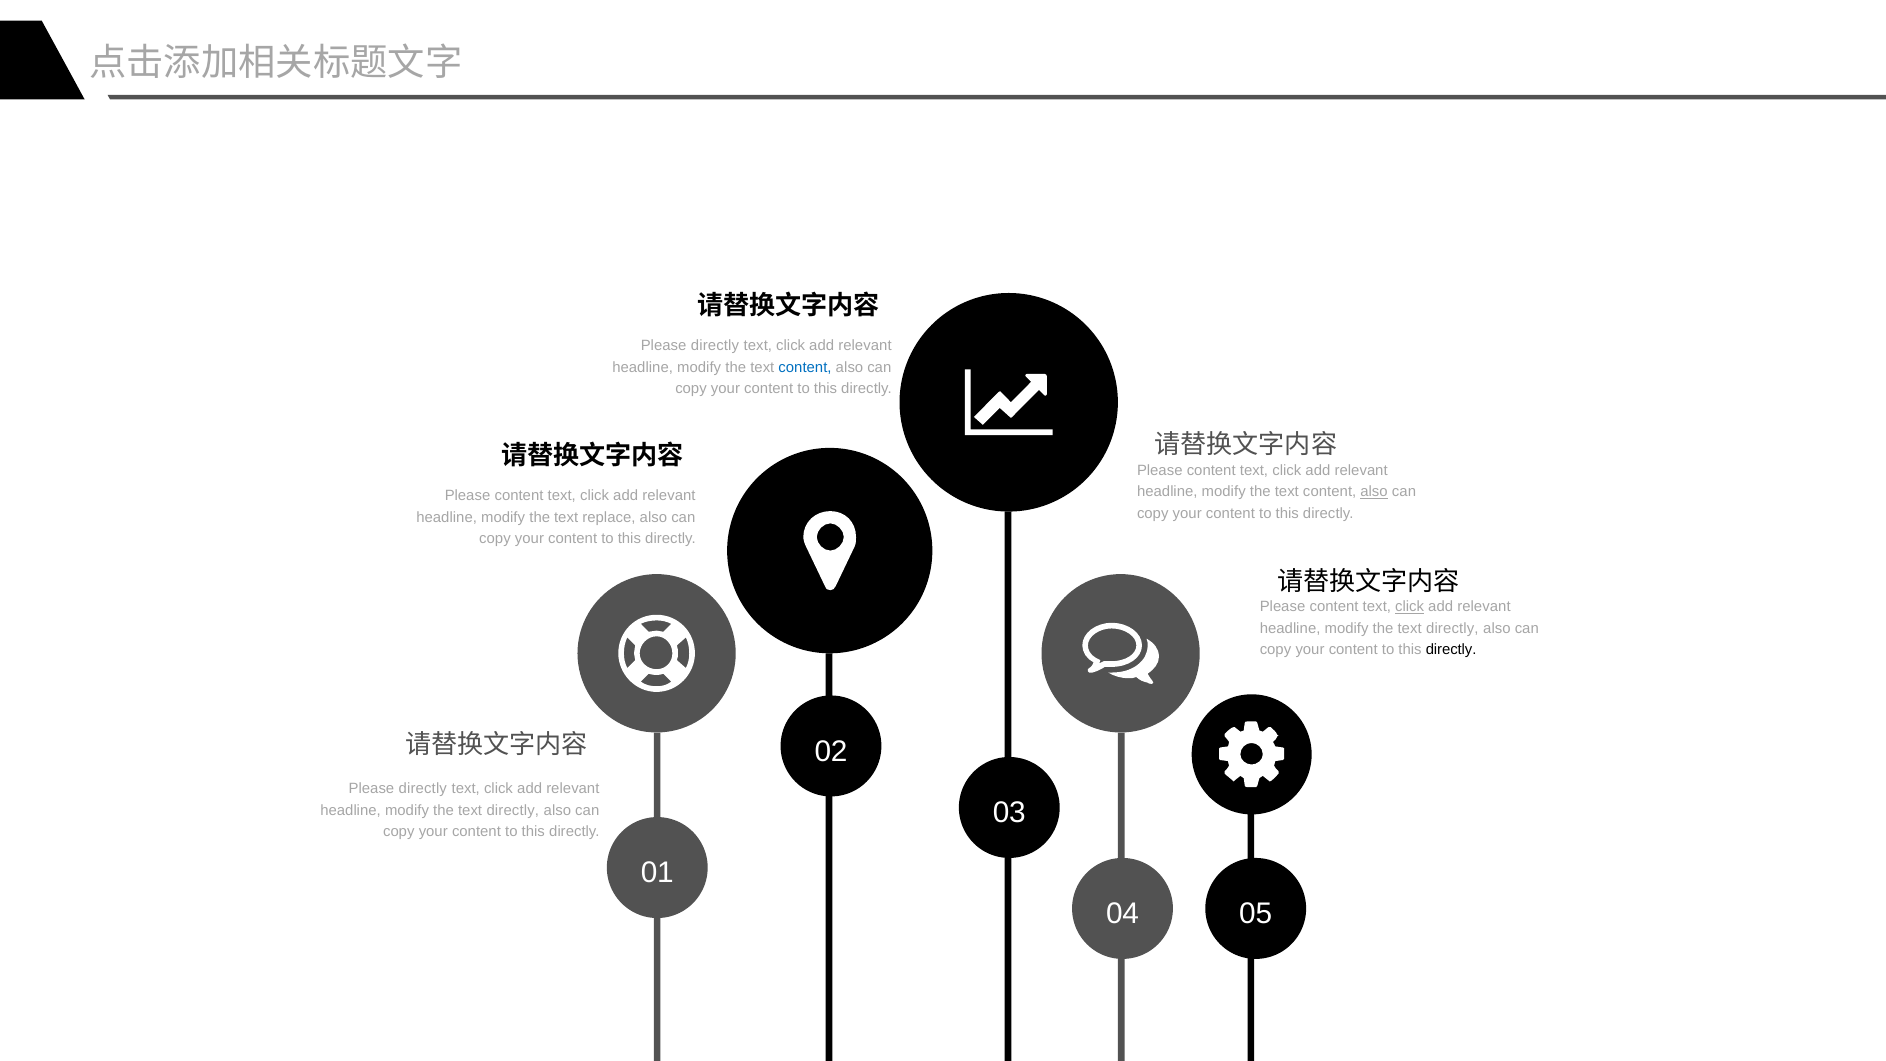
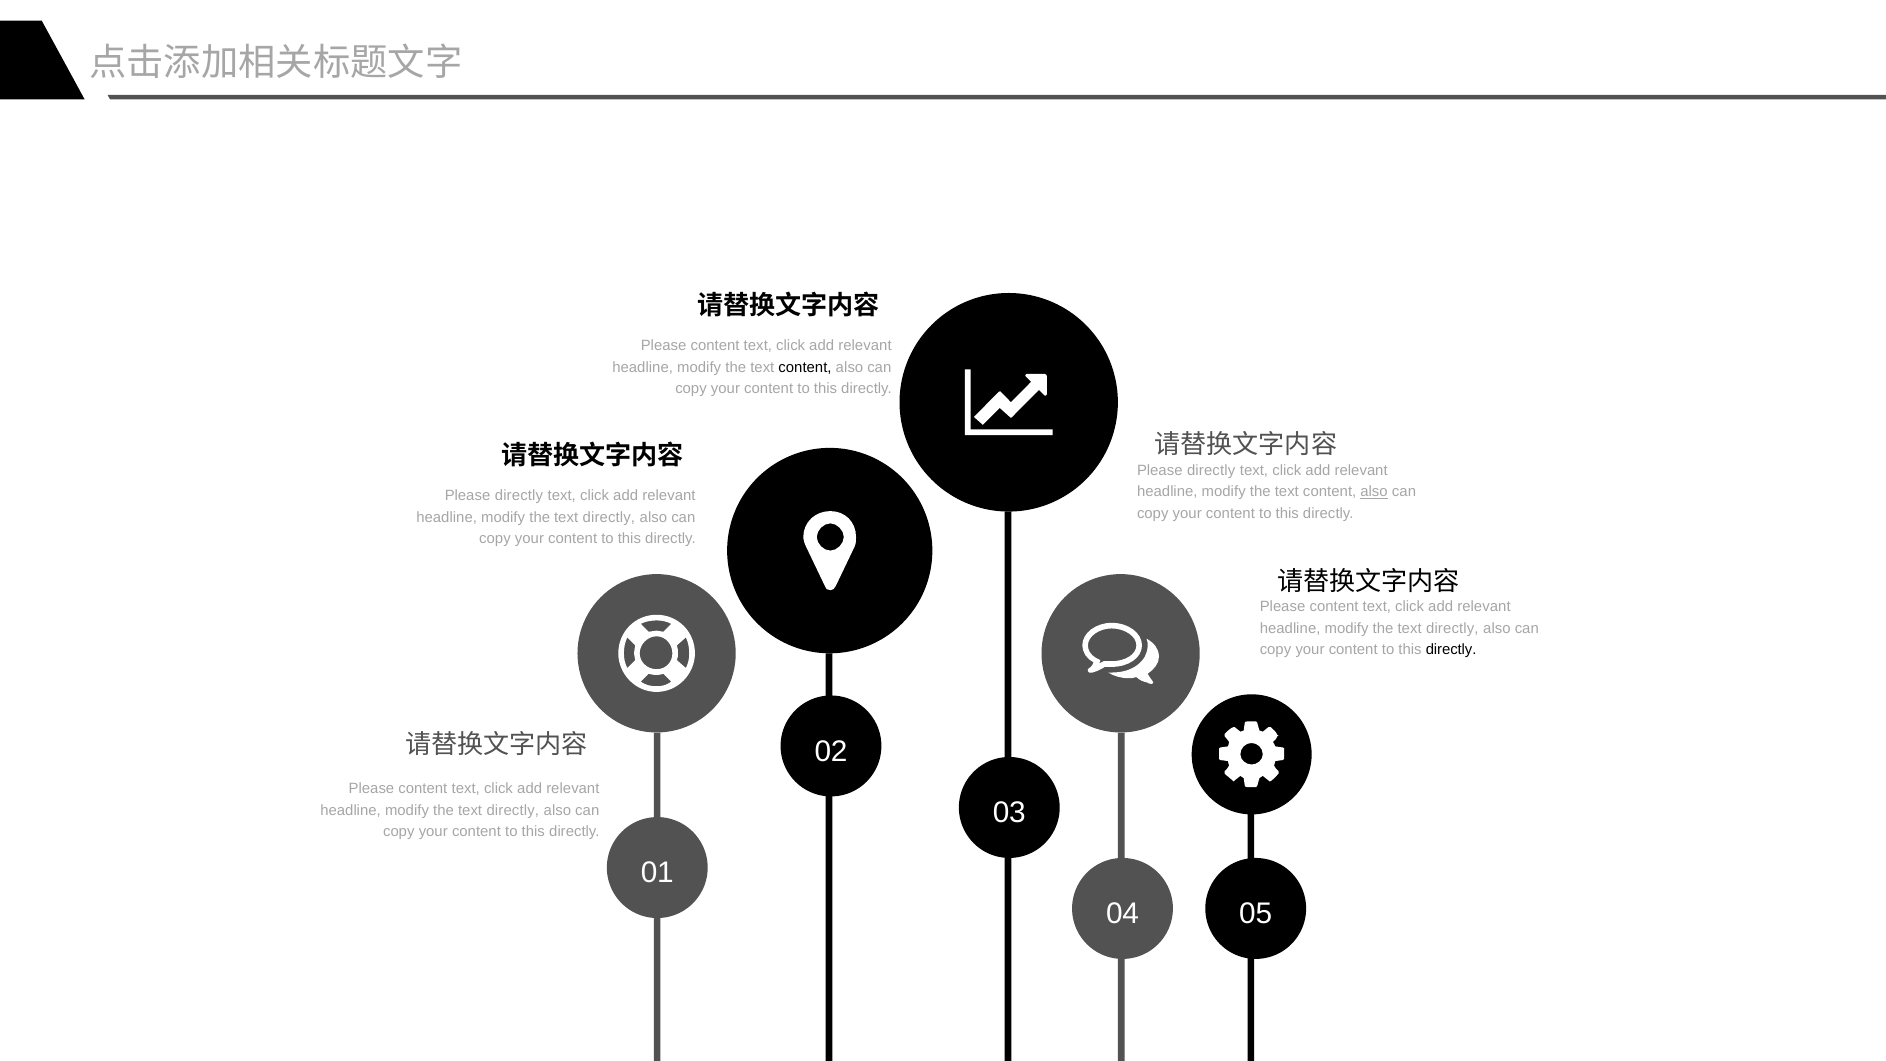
directly at (715, 346): directly -> content
content at (805, 367) colour: blue -> black
content at (1211, 470): content -> directly
content at (519, 496): content -> directly
replace at (609, 517): replace -> directly
click at (1410, 607) underline: present -> none
directly at (423, 789): directly -> content
